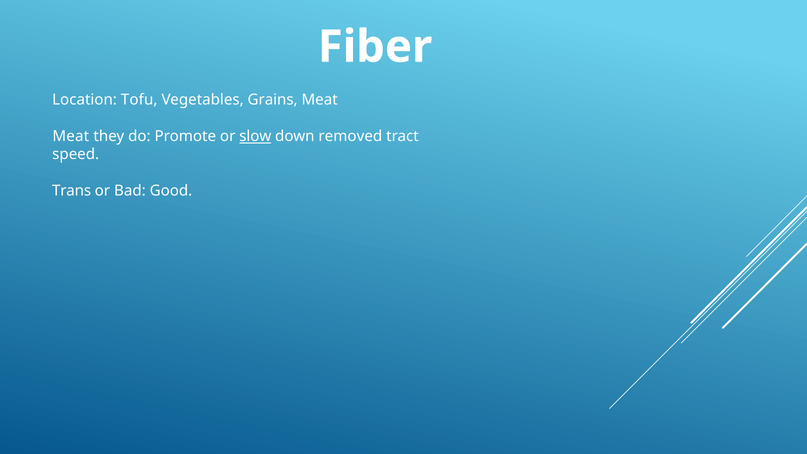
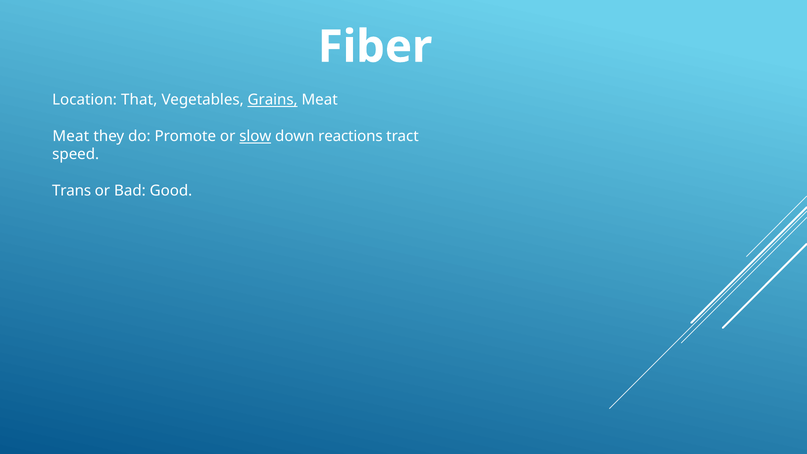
Tofu: Tofu -> That
Grains underline: none -> present
removed: removed -> reactions
